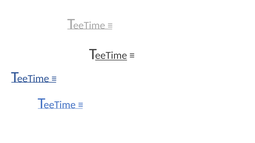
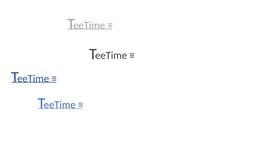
eeTime at (111, 56) underline: present -> none
